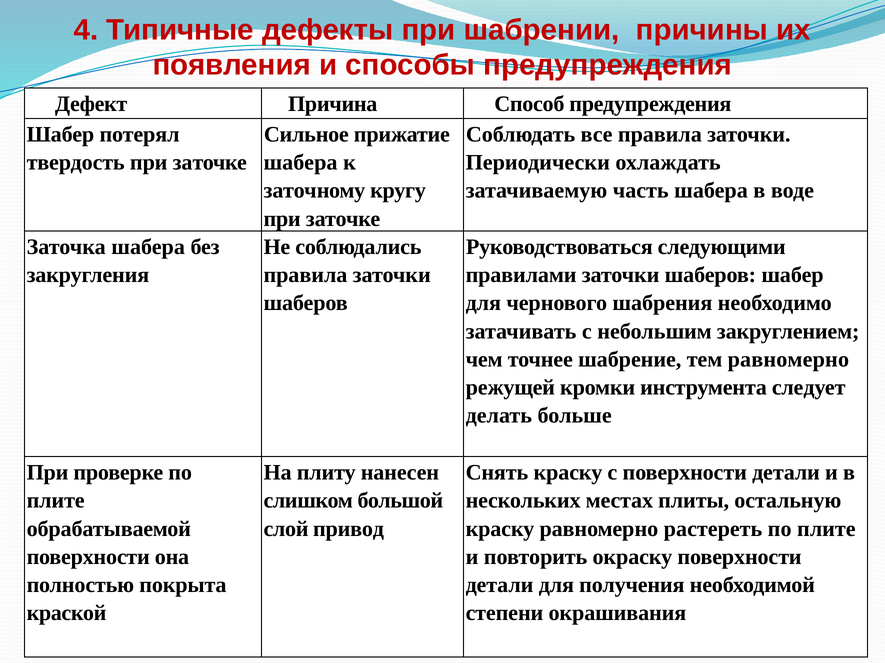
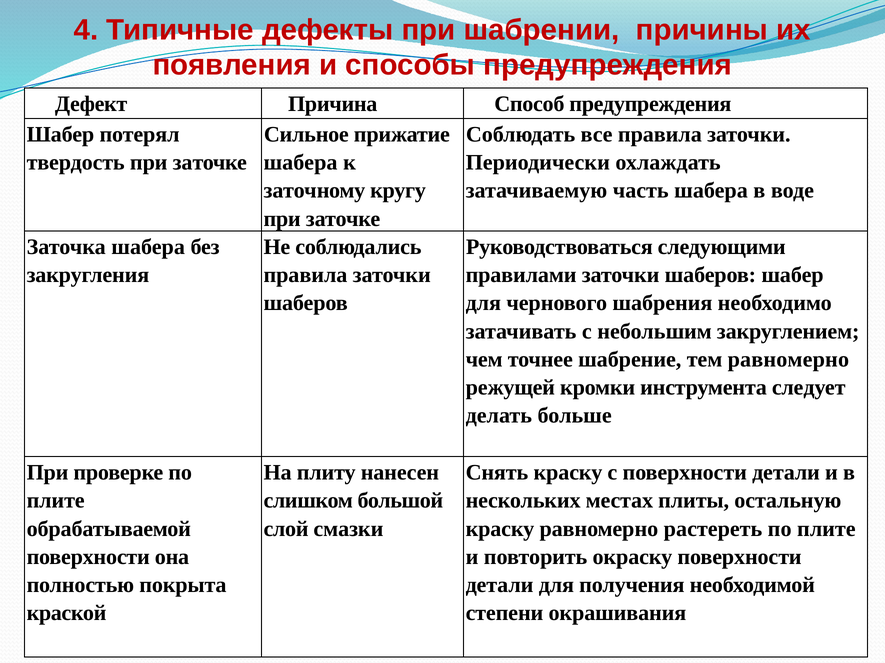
привод: привод -> смазки
